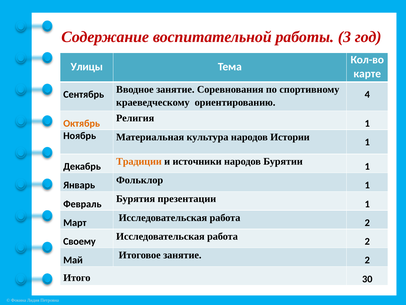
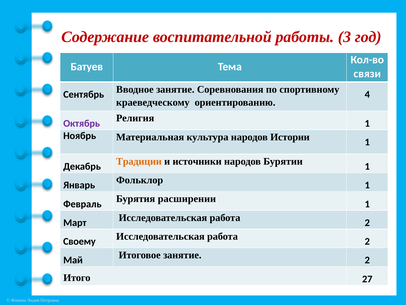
Улицы: Улицы -> Батуев
карте: карте -> связи
Октябрь colour: orange -> purple
презентации: презентации -> расширении
30: 30 -> 27
